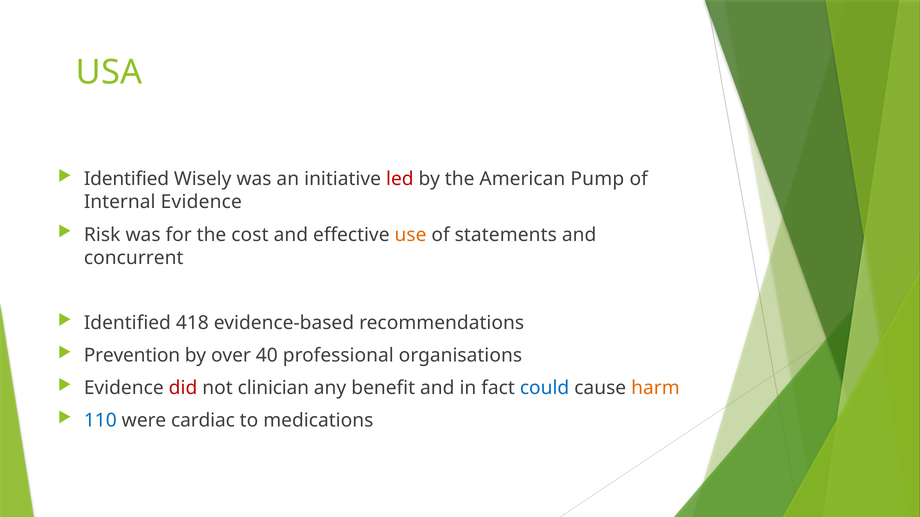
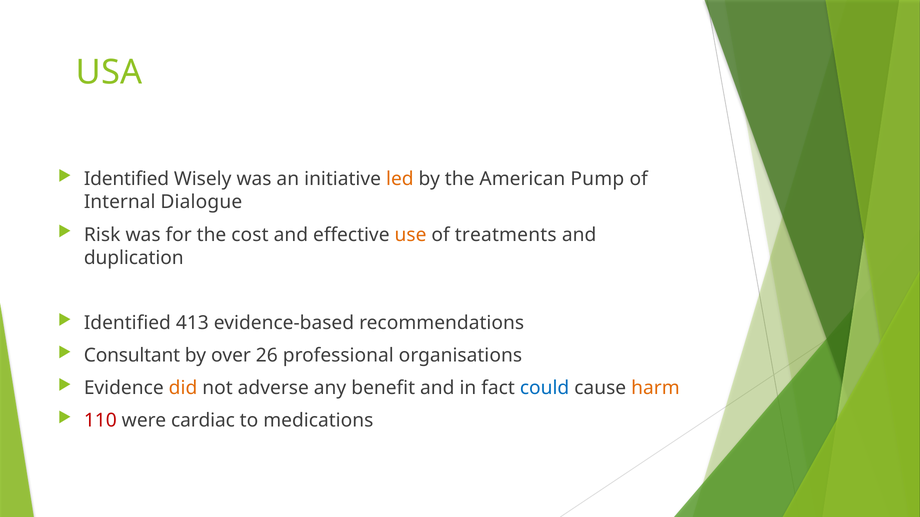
led colour: red -> orange
Internal Evidence: Evidence -> Dialogue
statements: statements -> treatments
concurrent: concurrent -> duplication
418: 418 -> 413
Prevention: Prevention -> Consultant
40: 40 -> 26
did colour: red -> orange
clinician: clinician -> adverse
110 colour: blue -> red
